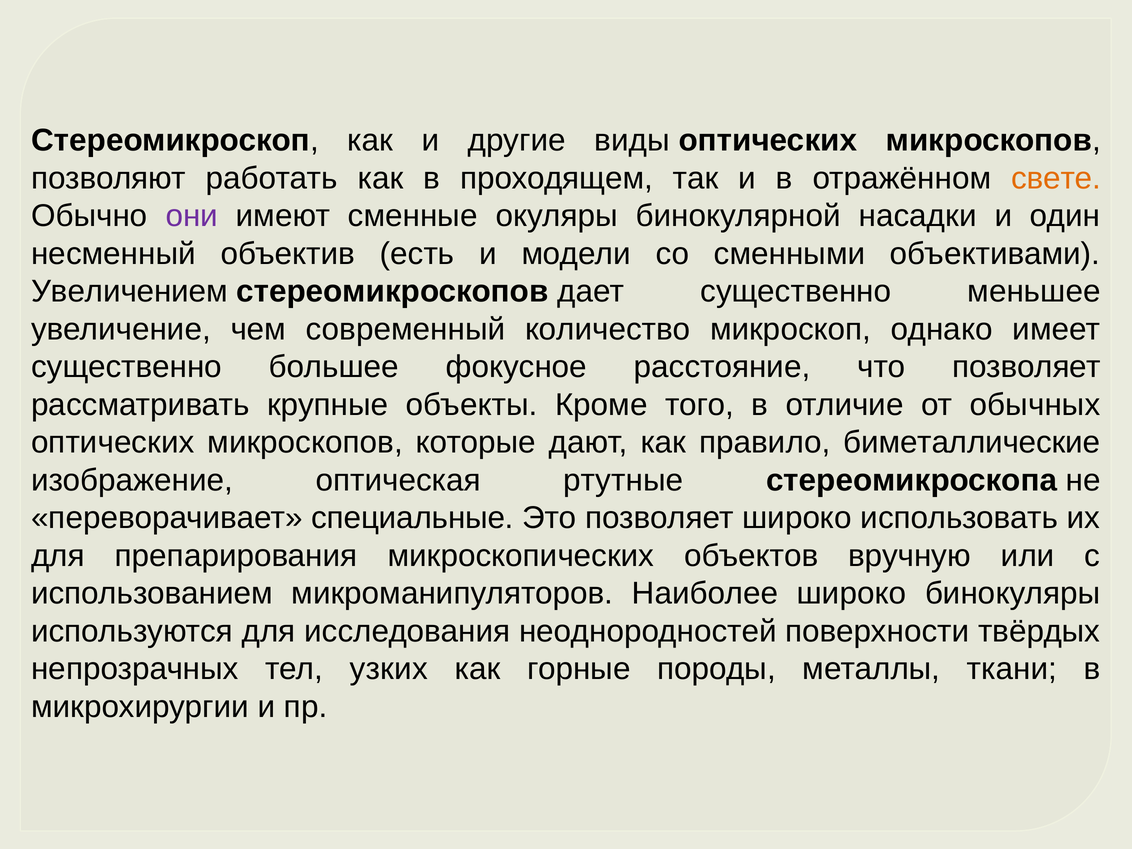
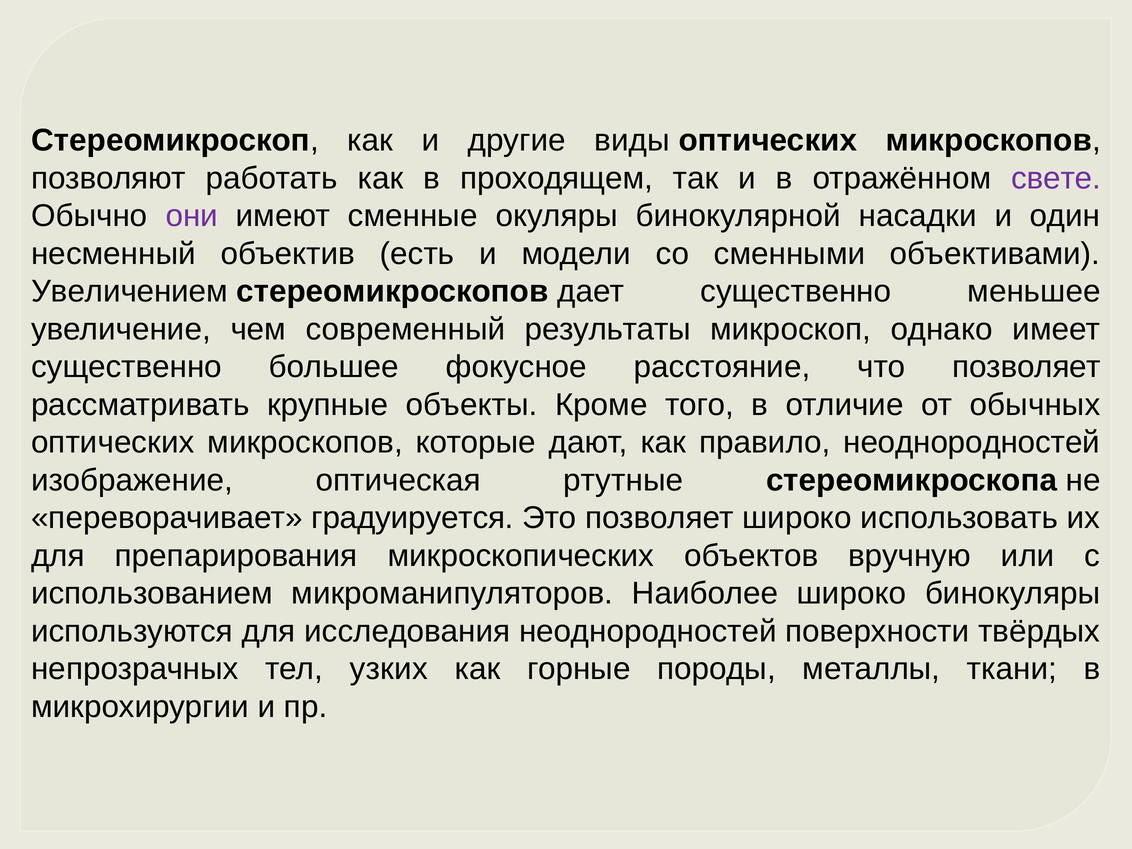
свете colour: orange -> purple
количество: количество -> результаты
правило биметаллические: биметаллические -> неоднородностей
специальные: специальные -> градуируется
